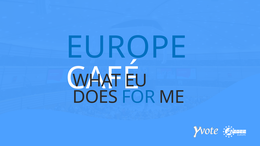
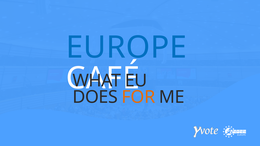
FOR colour: blue -> orange
